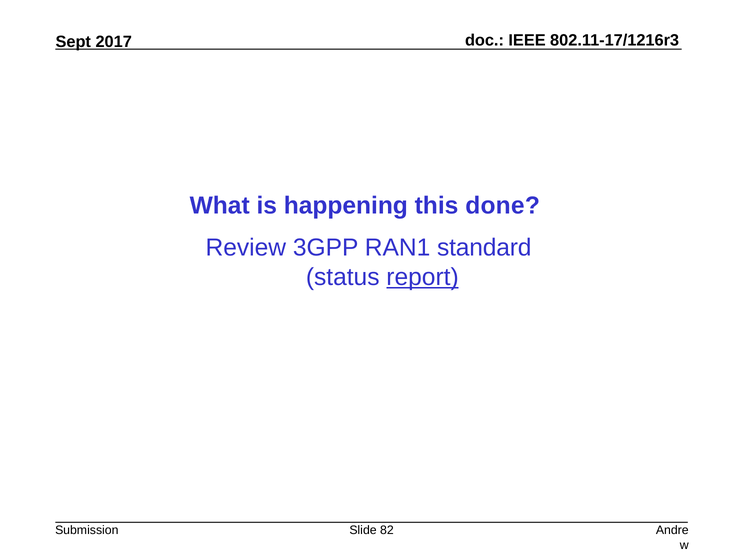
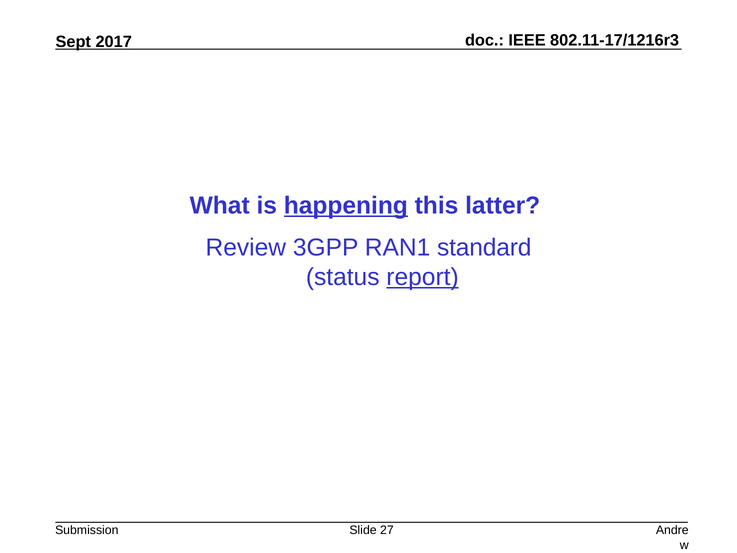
happening underline: none -> present
done: done -> latter
82: 82 -> 27
